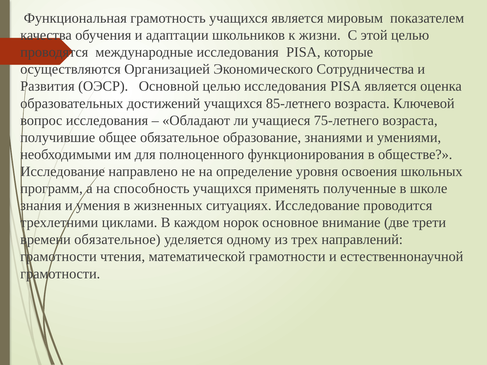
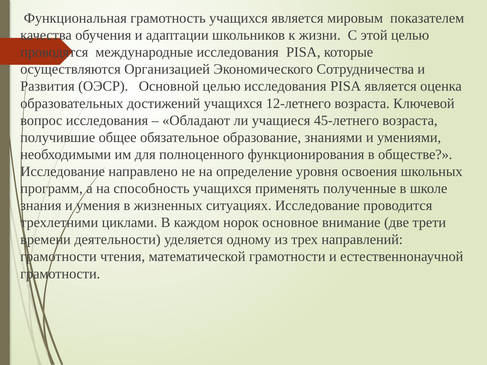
85-летнего: 85-летнего -> 12-летнего
75-летнего: 75-летнего -> 45-летнего
времени обязательное: обязательное -> деятельности
